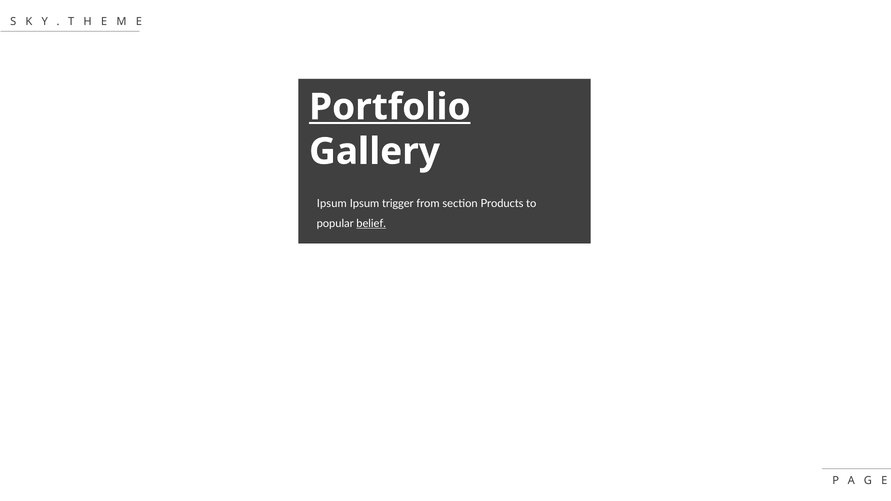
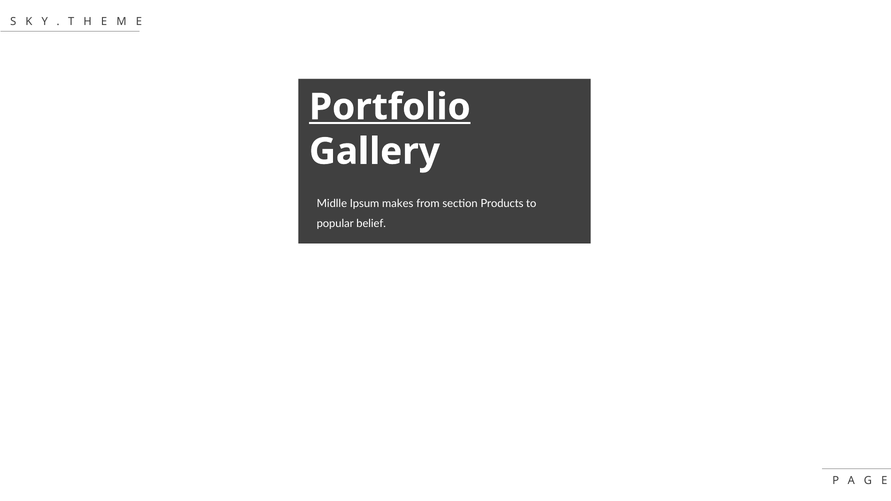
Ipsum at (332, 203): Ipsum -> Midlle
trigger: trigger -> makes
belief underline: present -> none
